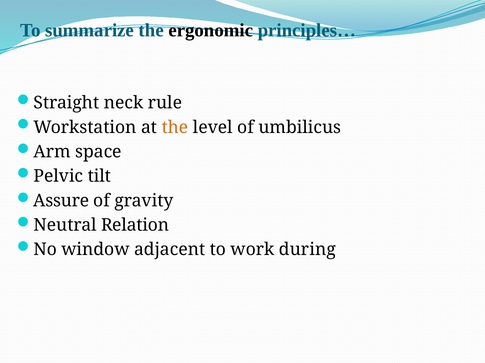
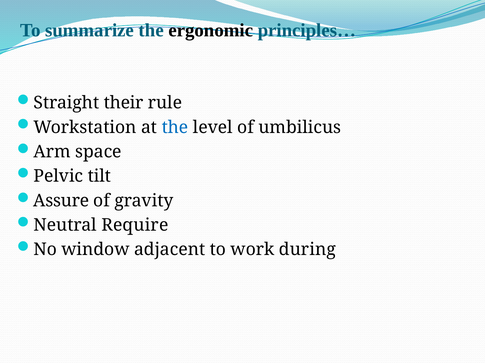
neck: neck -> their
the at (175, 128) colour: orange -> blue
Relation: Relation -> Require
